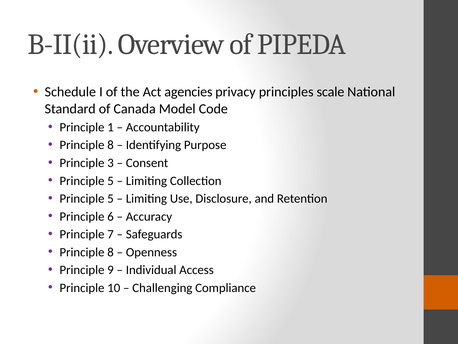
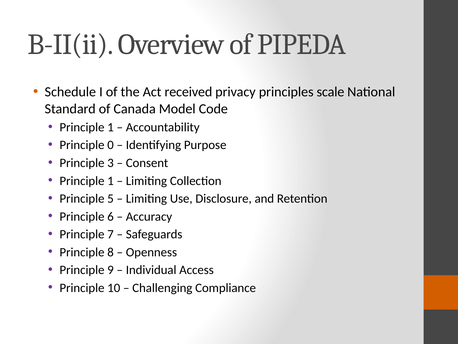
agencies: agencies -> received
8 at (111, 145): 8 -> 0
5 at (111, 181): 5 -> 1
